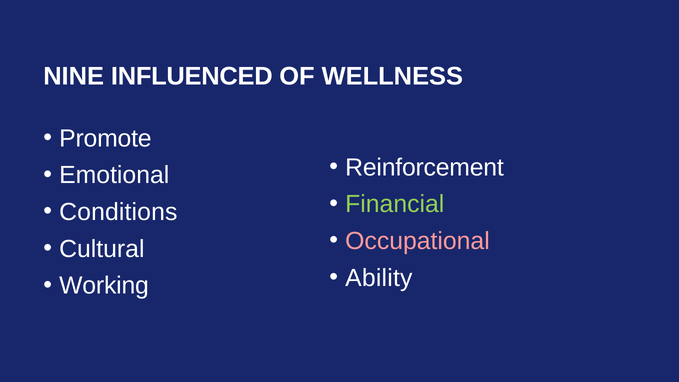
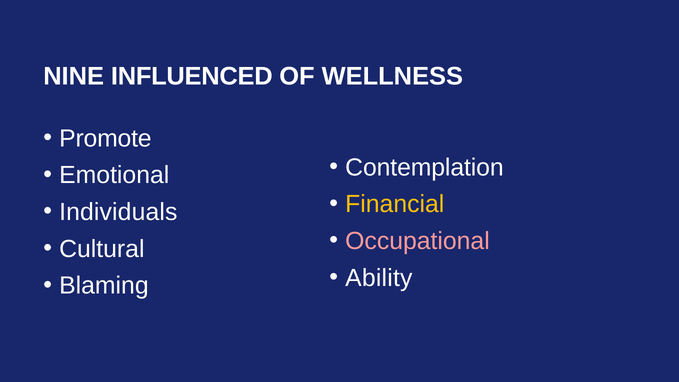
Reinforcement: Reinforcement -> Contemplation
Financial colour: light green -> yellow
Conditions: Conditions -> Individuals
Working: Working -> Blaming
